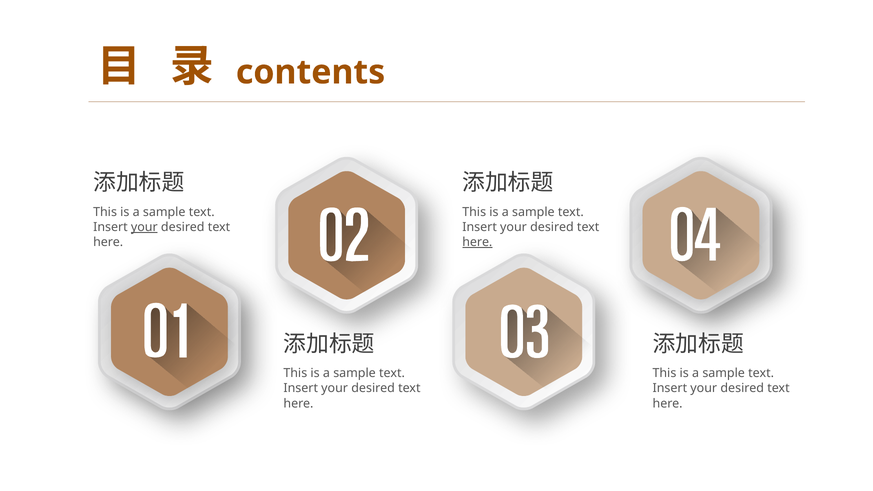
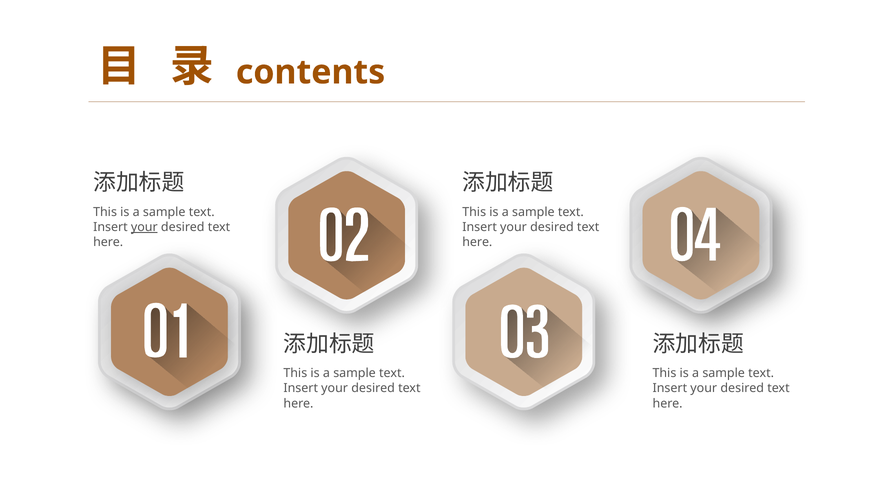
here at (477, 242) underline: present -> none
